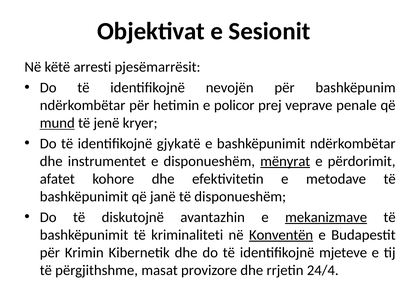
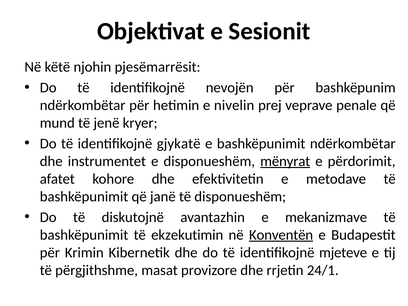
arresti: arresti -> njohin
policor: policor -> nivelin
mund underline: present -> none
mekanizmave underline: present -> none
kriminaliteti: kriminaliteti -> ekzekutimin
24/4: 24/4 -> 24/1
